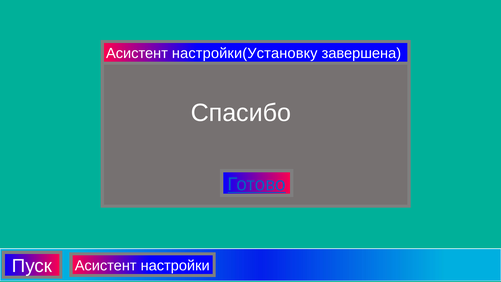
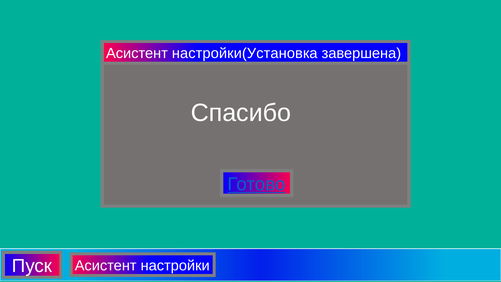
настройки(Установку: настройки(Установку -> настройки(Установка
